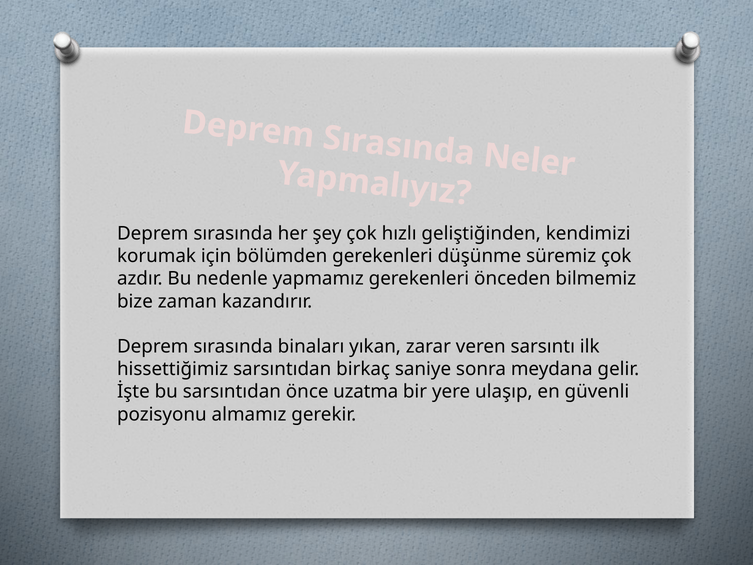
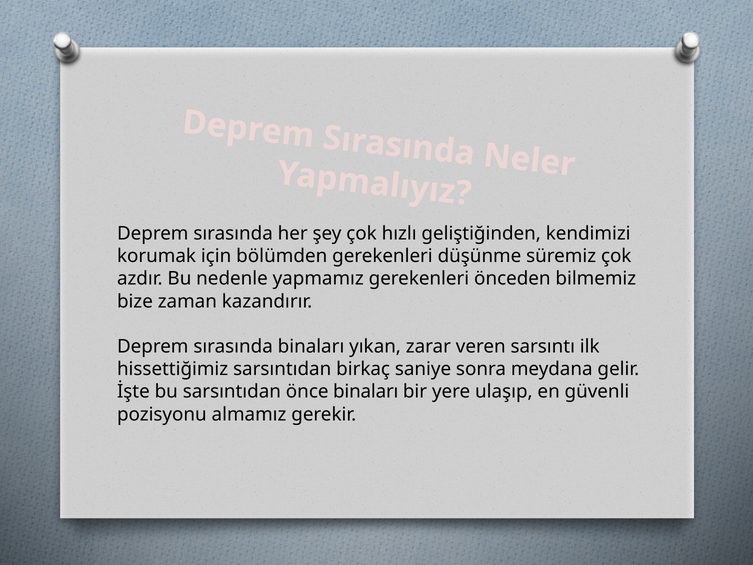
önce uzatma: uzatma -> binaları
